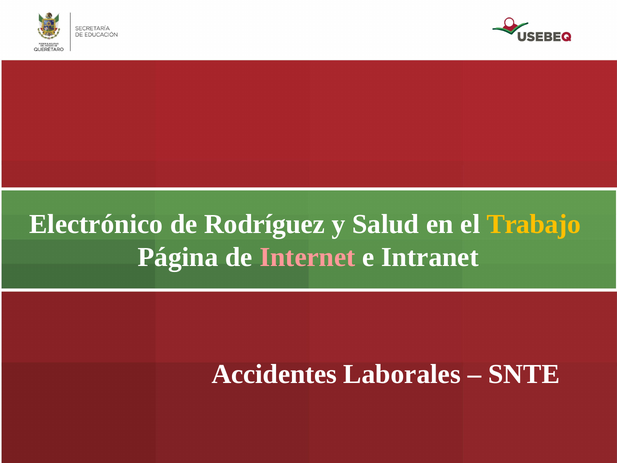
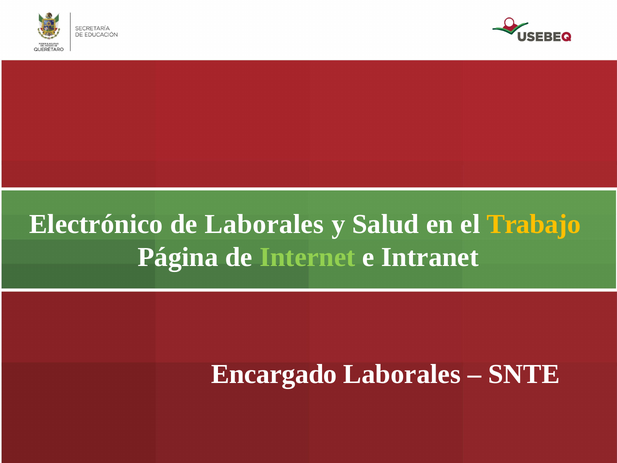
de Rodríguez: Rodríguez -> Laborales
Internet colour: pink -> light green
Accidentes: Accidentes -> Encargado
